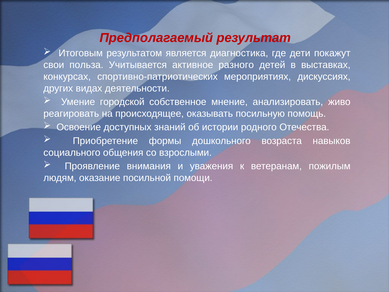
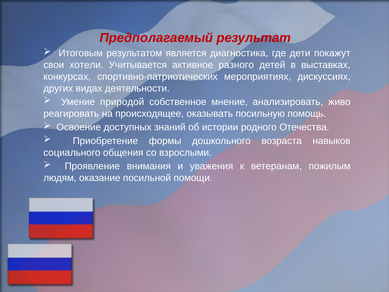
польза: польза -> хотели
городской: городской -> природой
